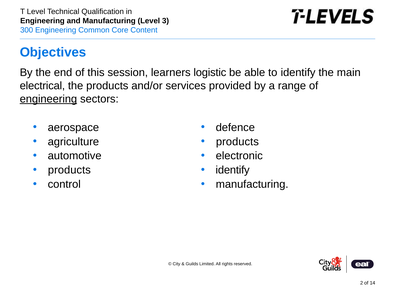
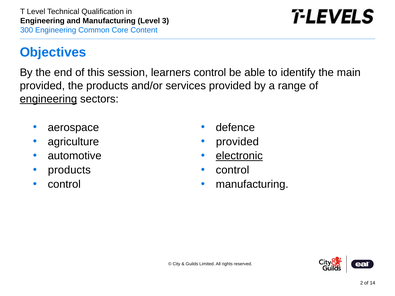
learners logistic: logistic -> control
electrical at (42, 86): electrical -> provided
products at (237, 142): products -> provided
electronic underline: none -> present
identify at (233, 170): identify -> control
